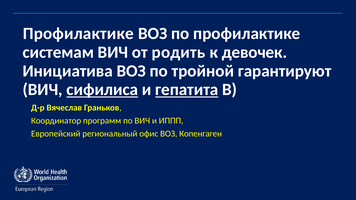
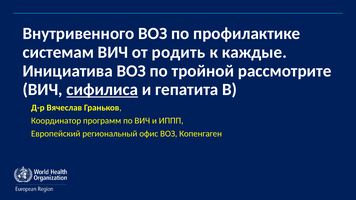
Профилактике at (78, 33): Профилактике -> Внутривенного
девочек: девочек -> каждые
гарантируют: гарантируют -> рассмотрите
гепатита underline: present -> none
